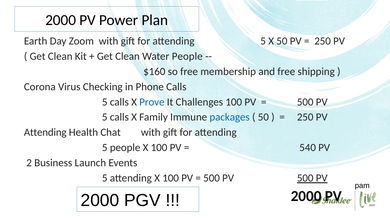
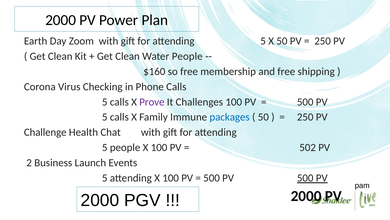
Prove colour: blue -> purple
Attending at (45, 132): Attending -> Challenge
540: 540 -> 502
